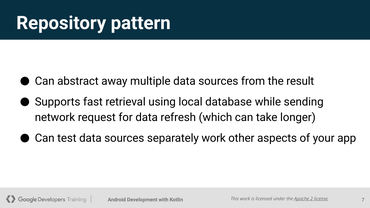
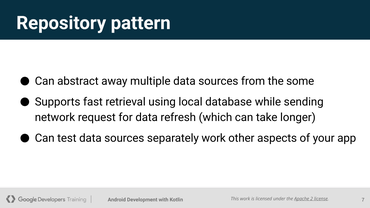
result: result -> some
